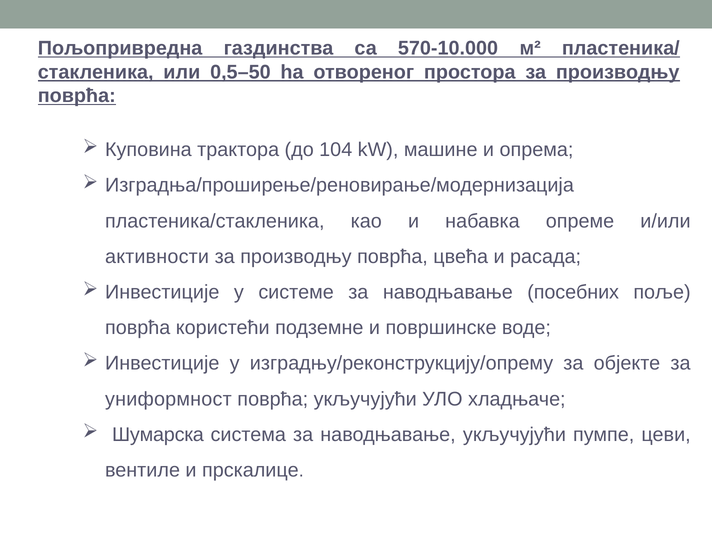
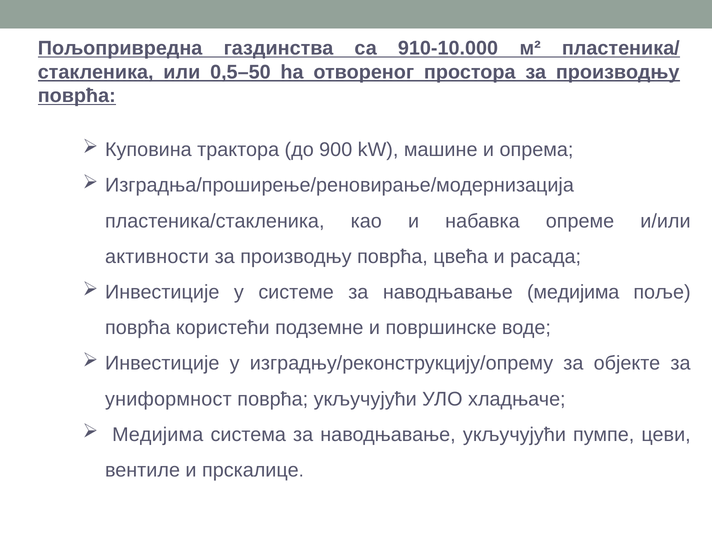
570-10.000: 570-10.000 -> 910-10.000
104: 104 -> 900
наводњавање посебних: посебних -> медијима
Шумарска at (158, 435): Шумарска -> Медијима
